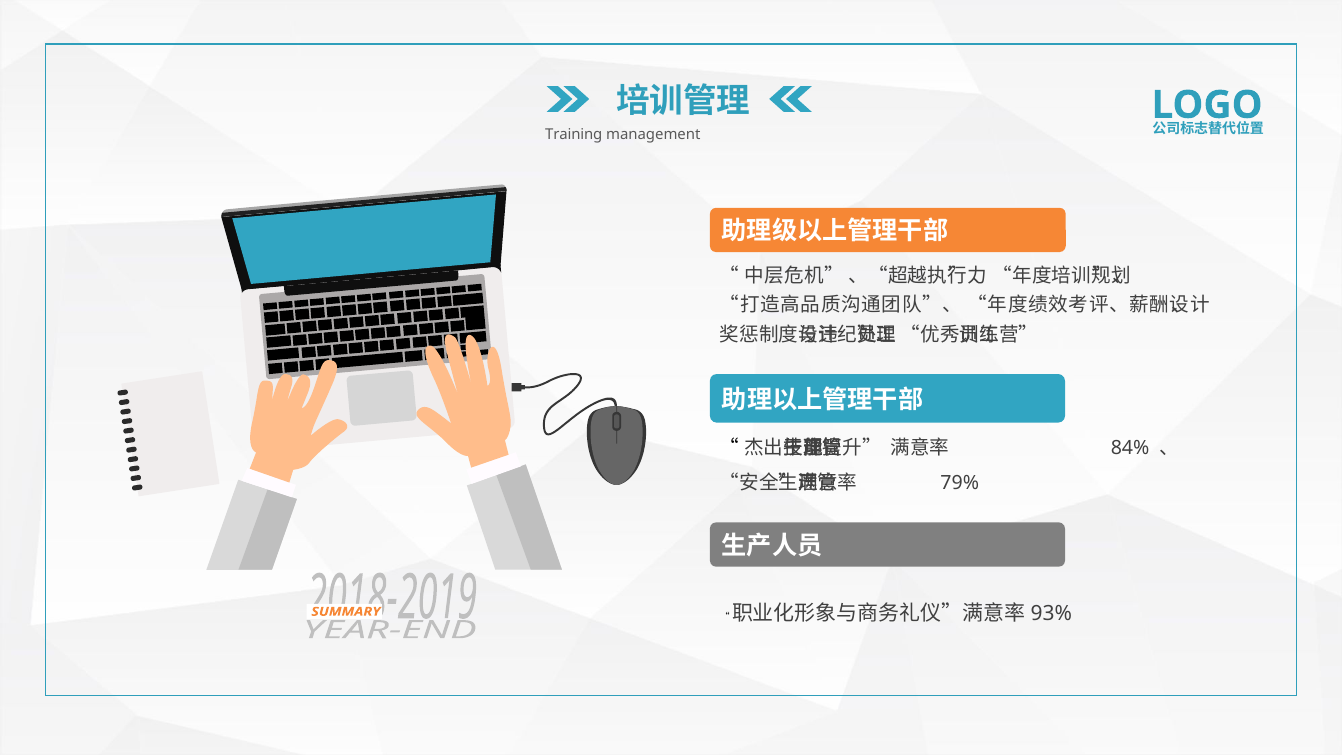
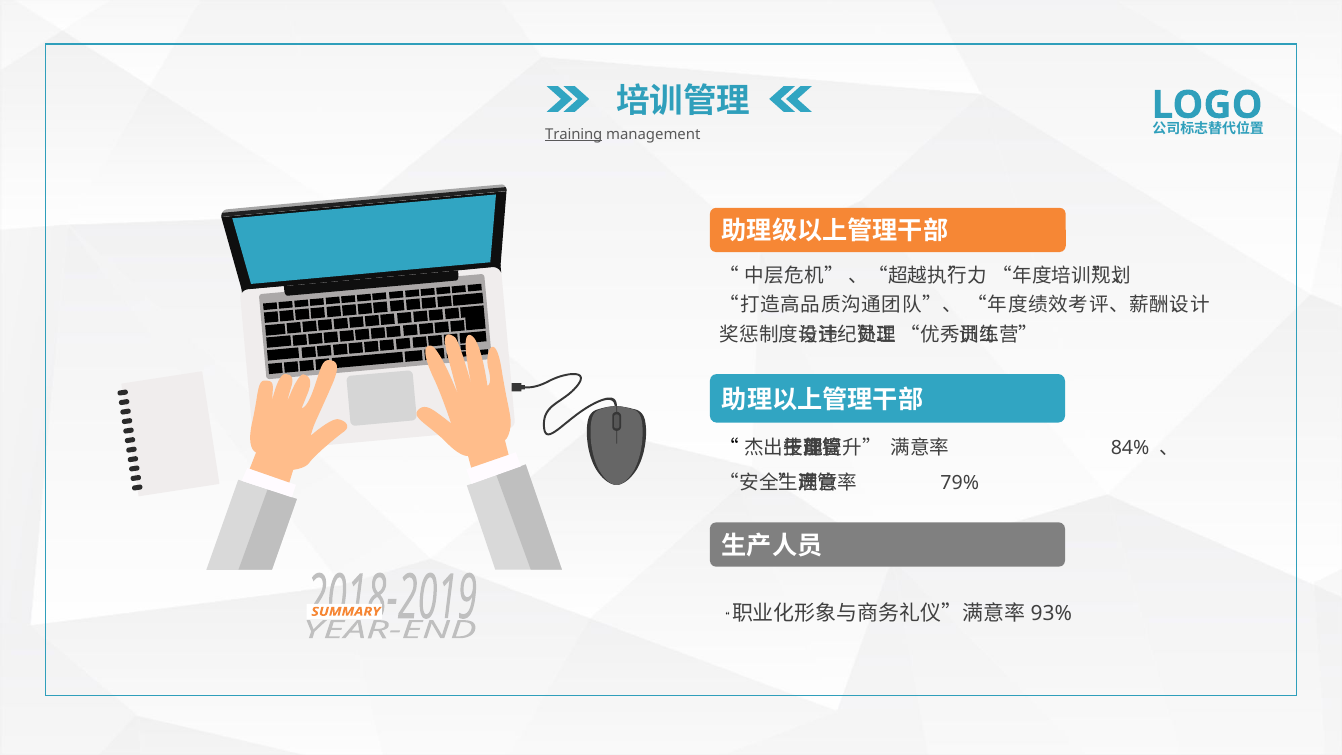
Training underline: none -> present
